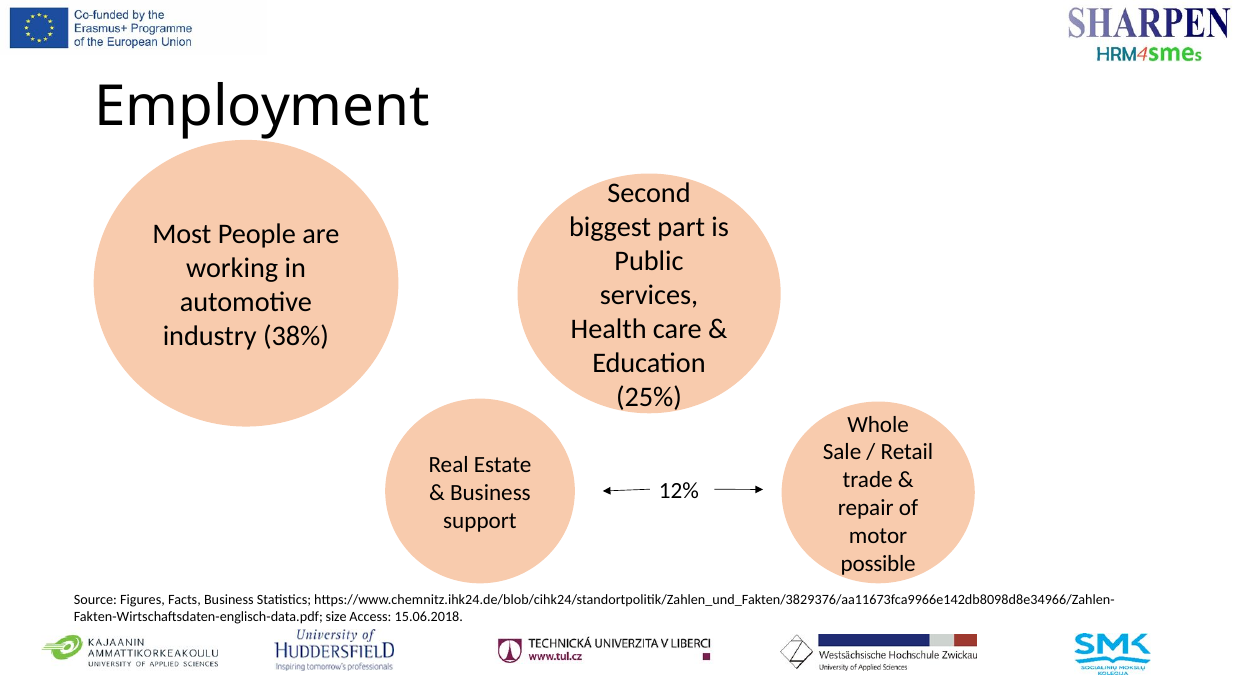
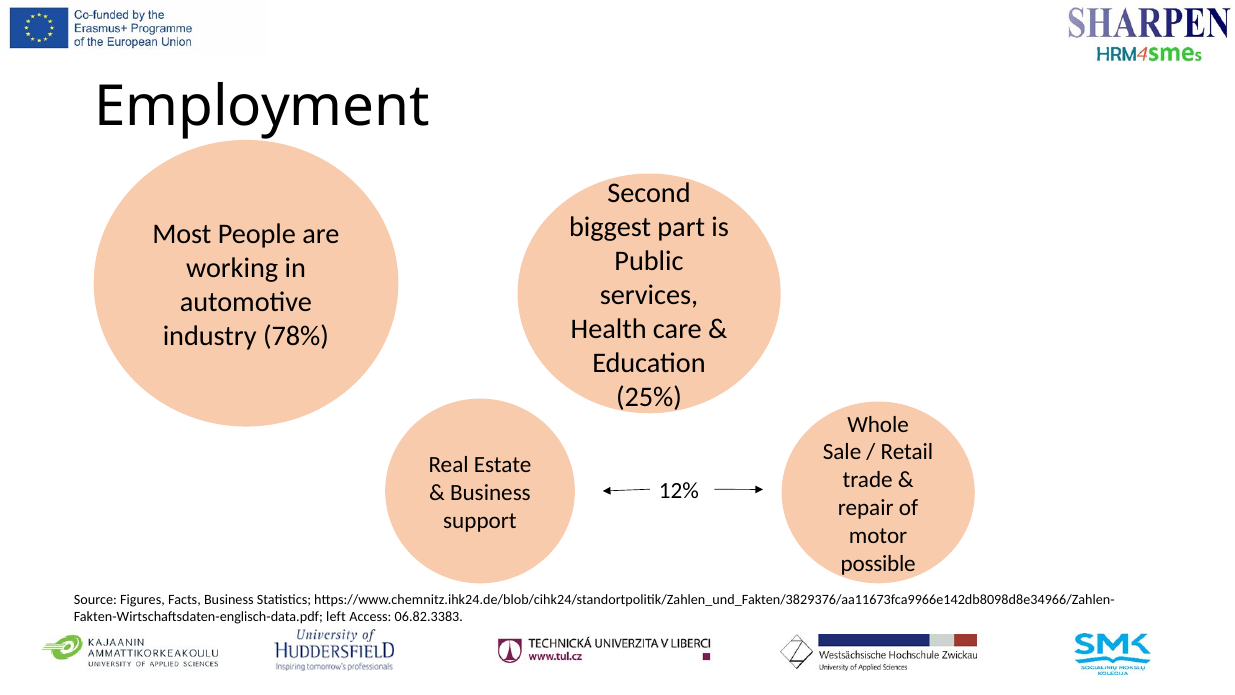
38%: 38% -> 78%
size: size -> left
15.06.2018: 15.06.2018 -> 06.82.3383
